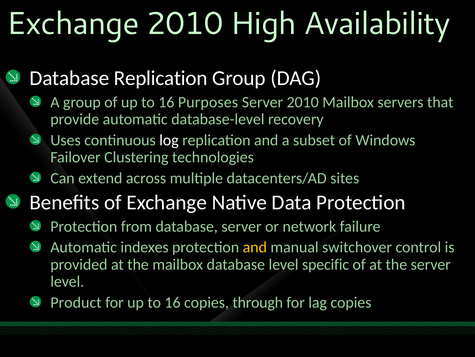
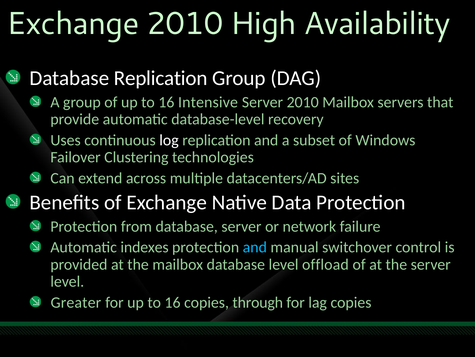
Purposes: Purposes -> Intensive
and at (255, 247) colour: yellow -> light blue
specific: specific -> offload
Product: Product -> Greater
